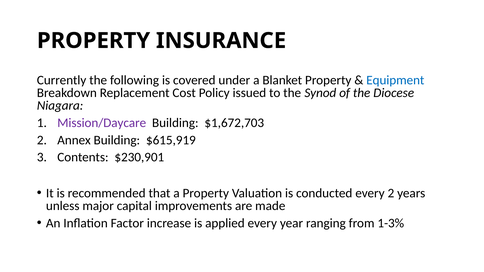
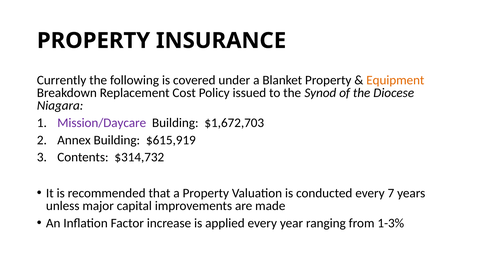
Equipment colour: blue -> orange
$230,901: $230,901 -> $314,732
every 2: 2 -> 7
